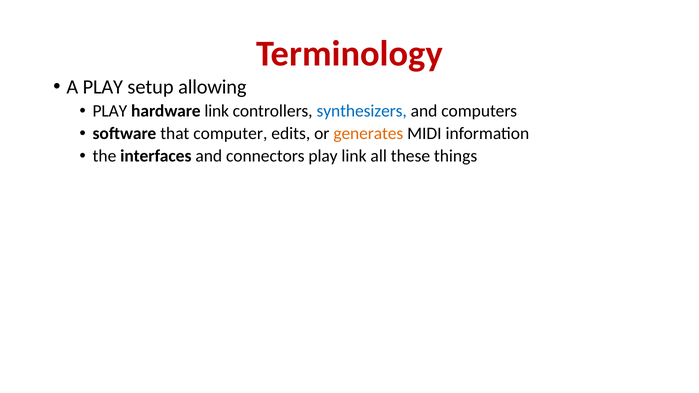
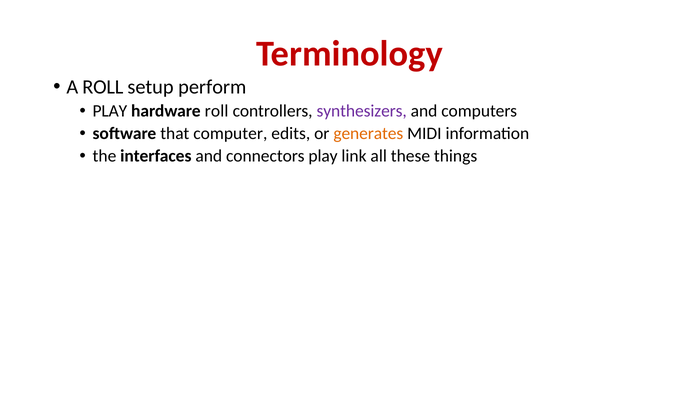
A PLAY: PLAY -> ROLL
allowing: allowing -> perform
hardware link: link -> roll
synthesizers colour: blue -> purple
